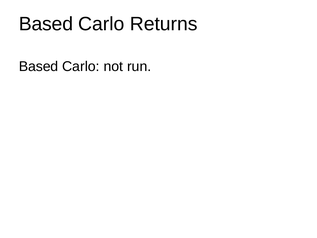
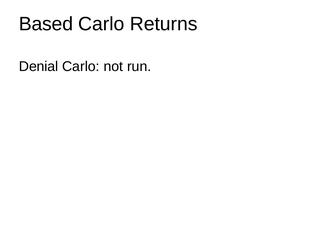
Based at (39, 66): Based -> Denial
